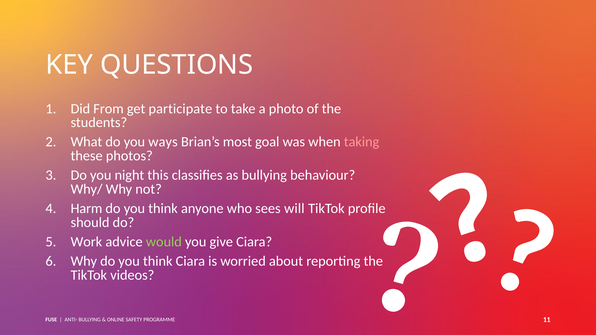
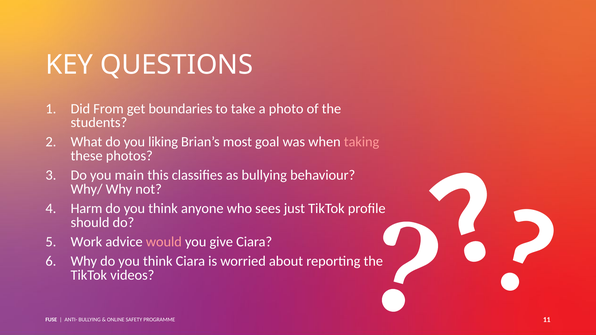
participate: participate -> boundaries
ways: ways -> liking
night: night -> main
will: will -> just
would colour: light green -> pink
